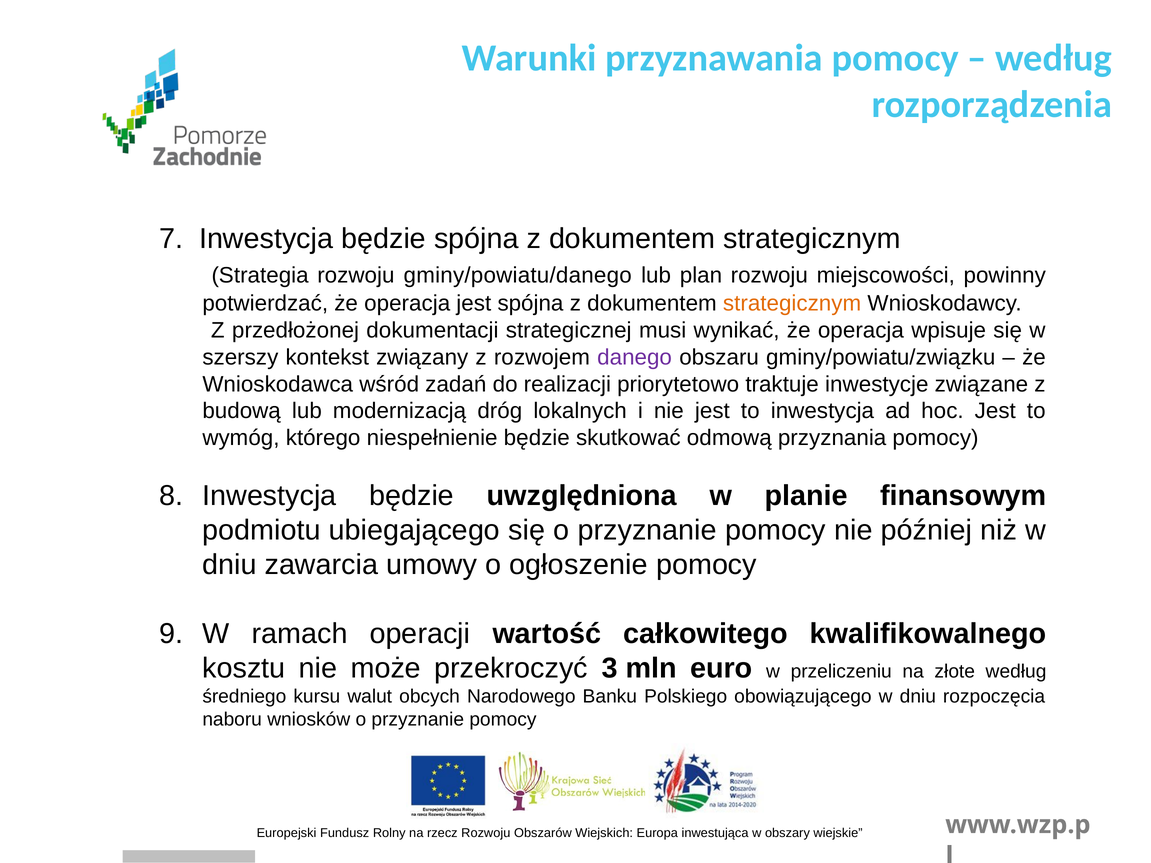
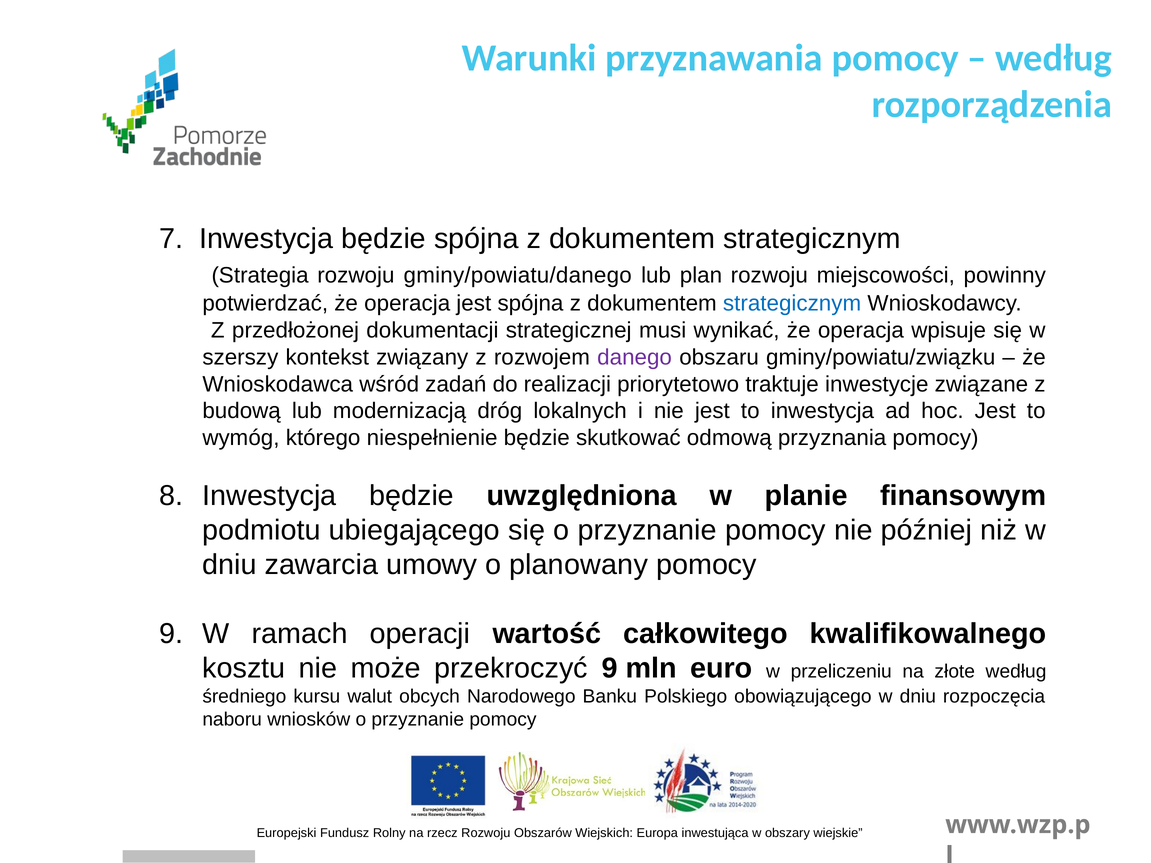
strategicznym at (792, 304) colour: orange -> blue
ogłoszenie: ogłoszenie -> planowany
przekroczyć 3: 3 -> 9
